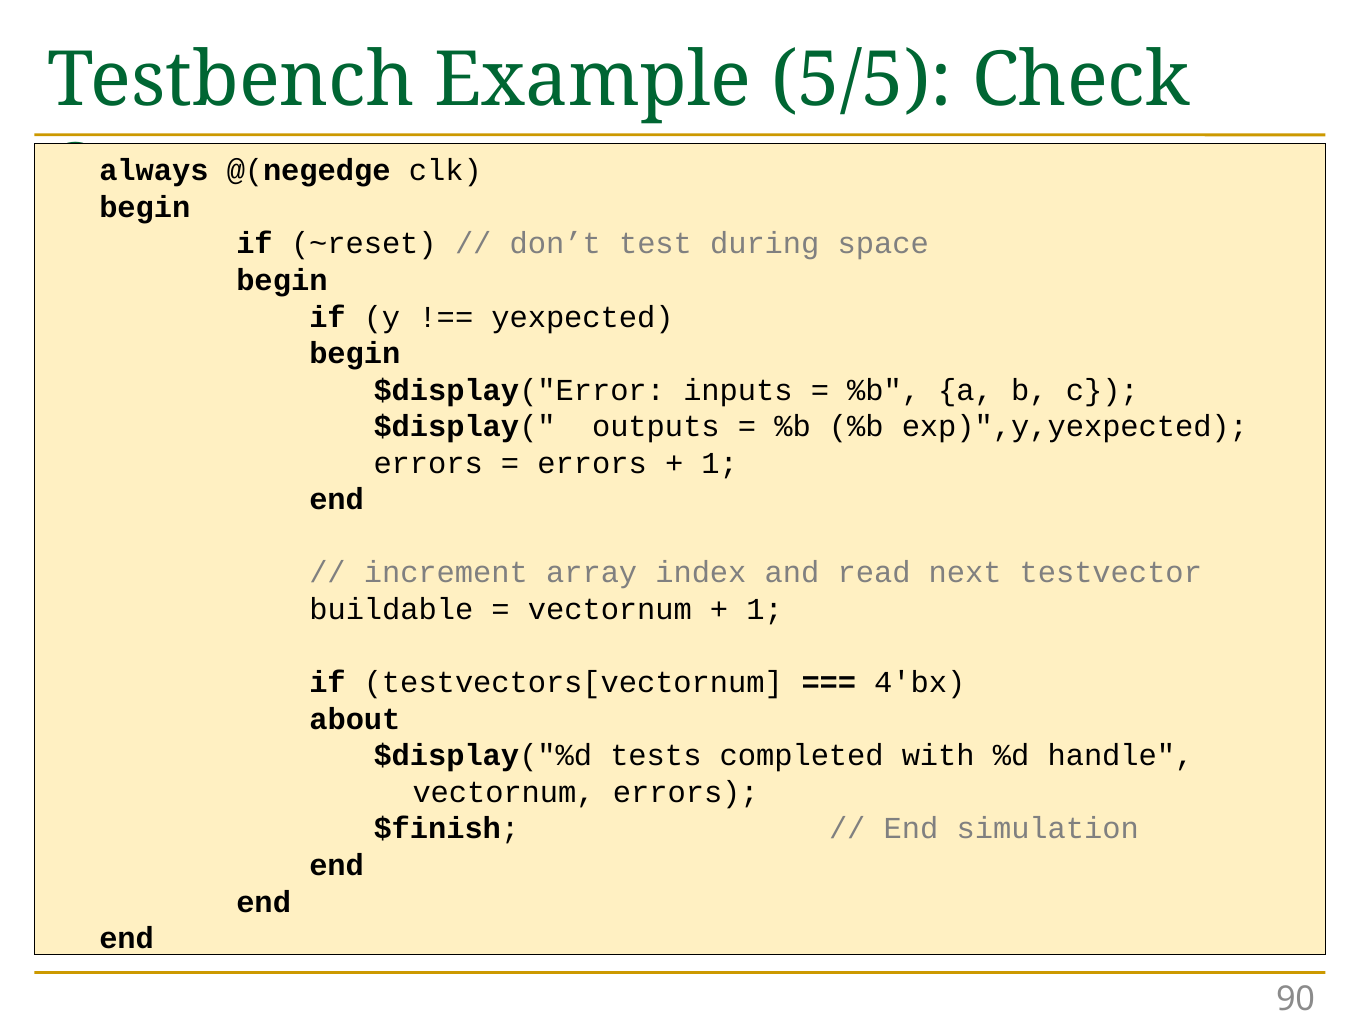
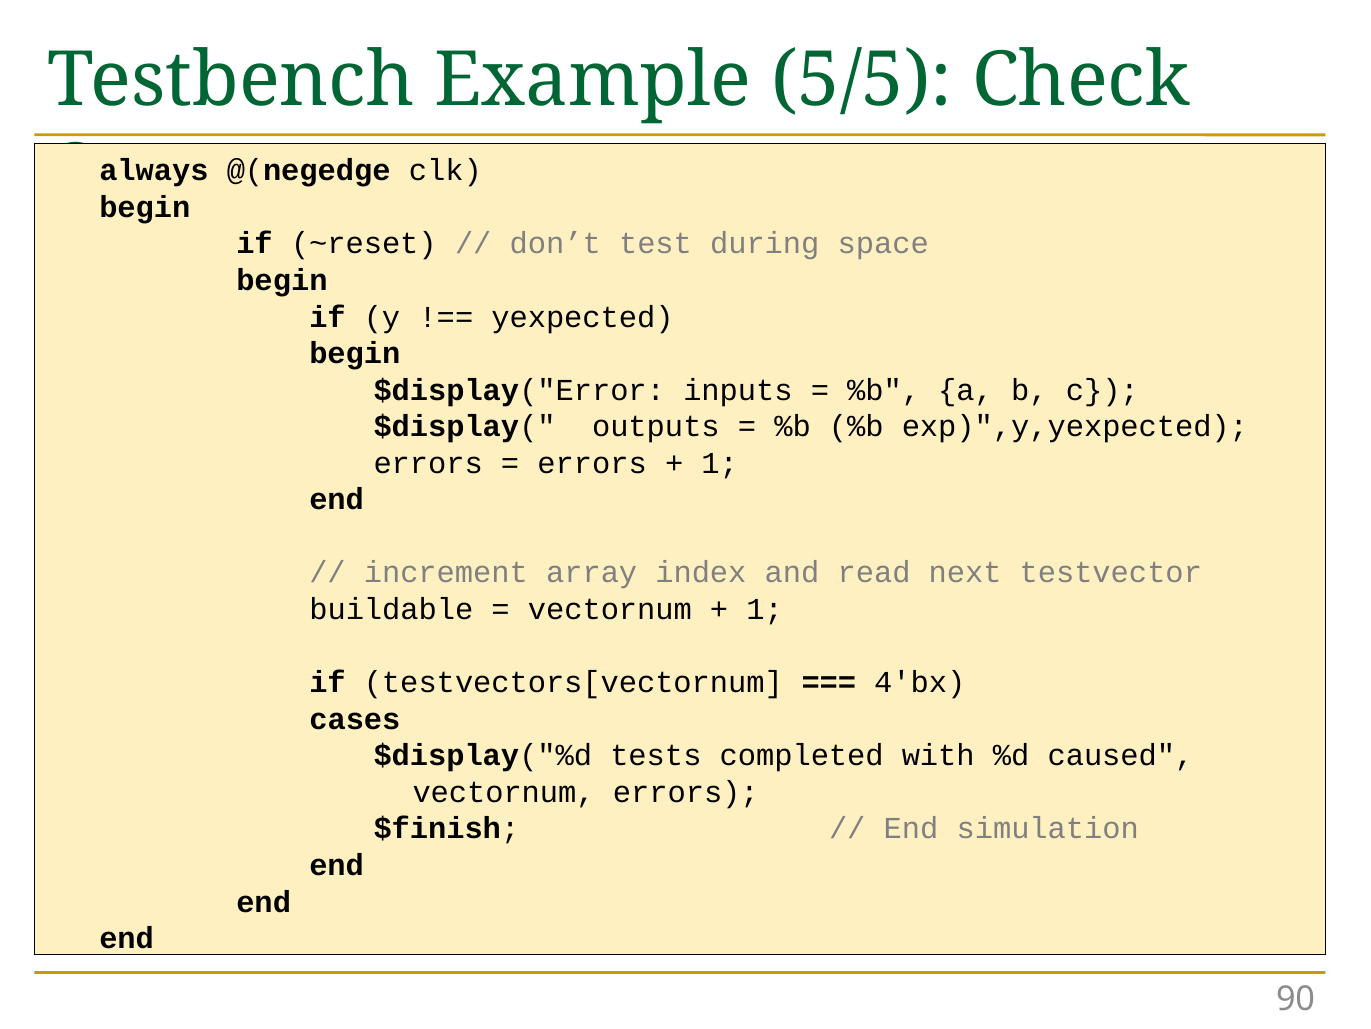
about: about -> cases
handle: handle -> caused
